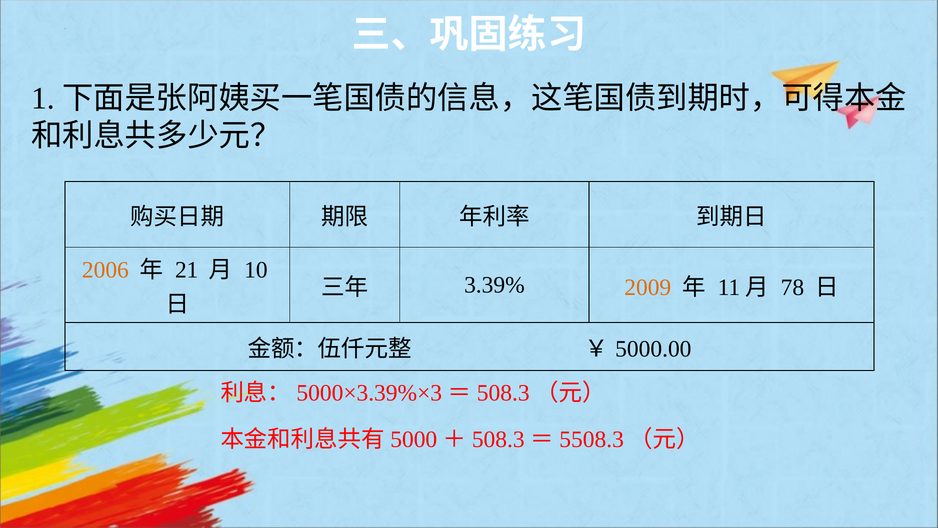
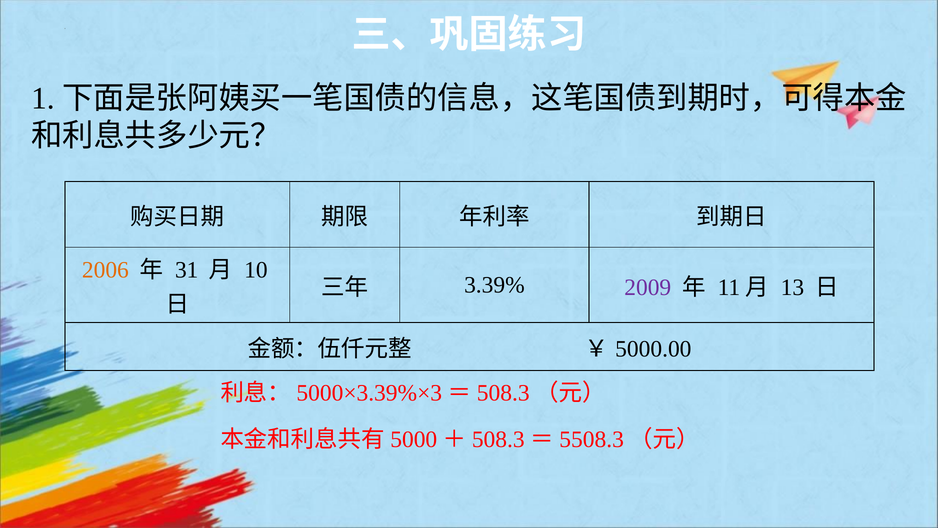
21: 21 -> 31
2009 colour: orange -> purple
78: 78 -> 13
